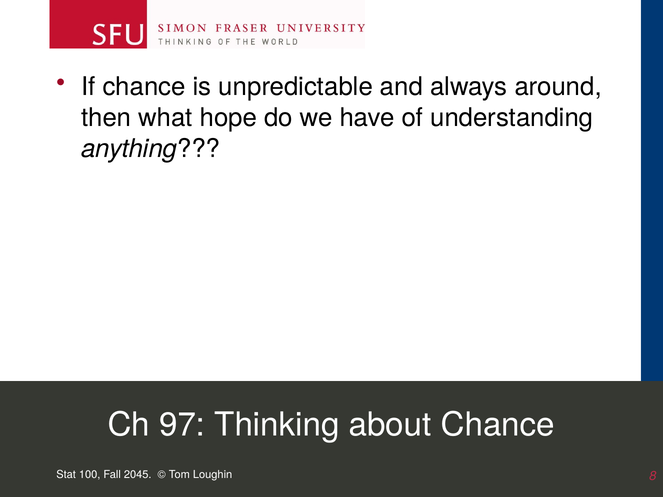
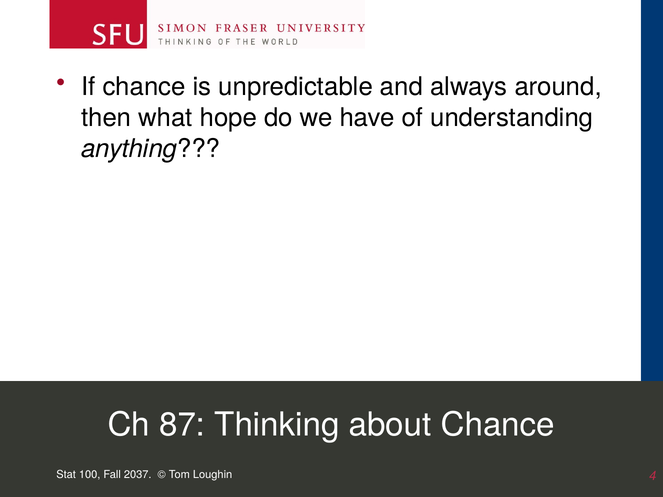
97: 97 -> 87
2045: 2045 -> 2037
8: 8 -> 4
